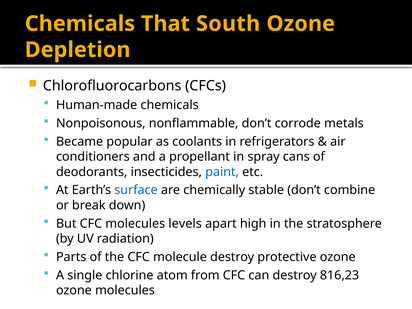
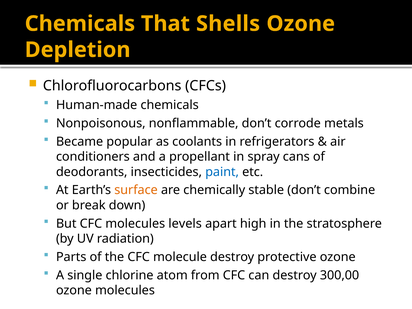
South: South -> Shells
surface colour: blue -> orange
816,23: 816,23 -> 300,00
